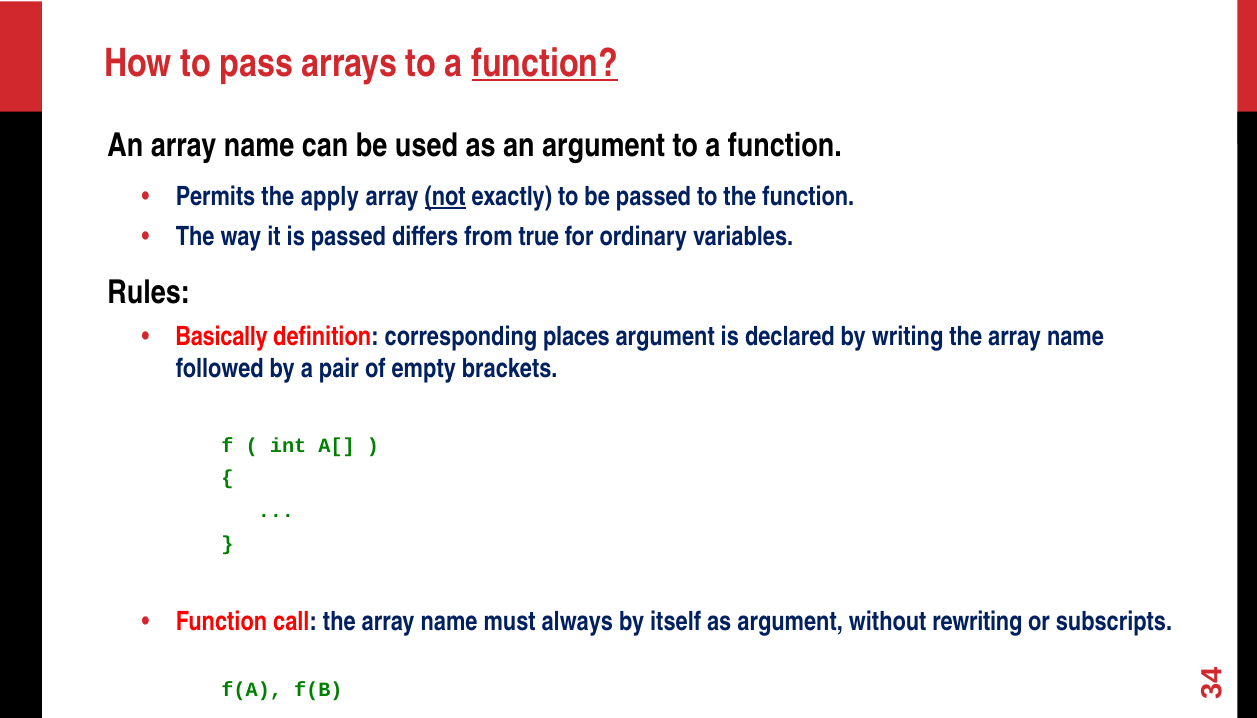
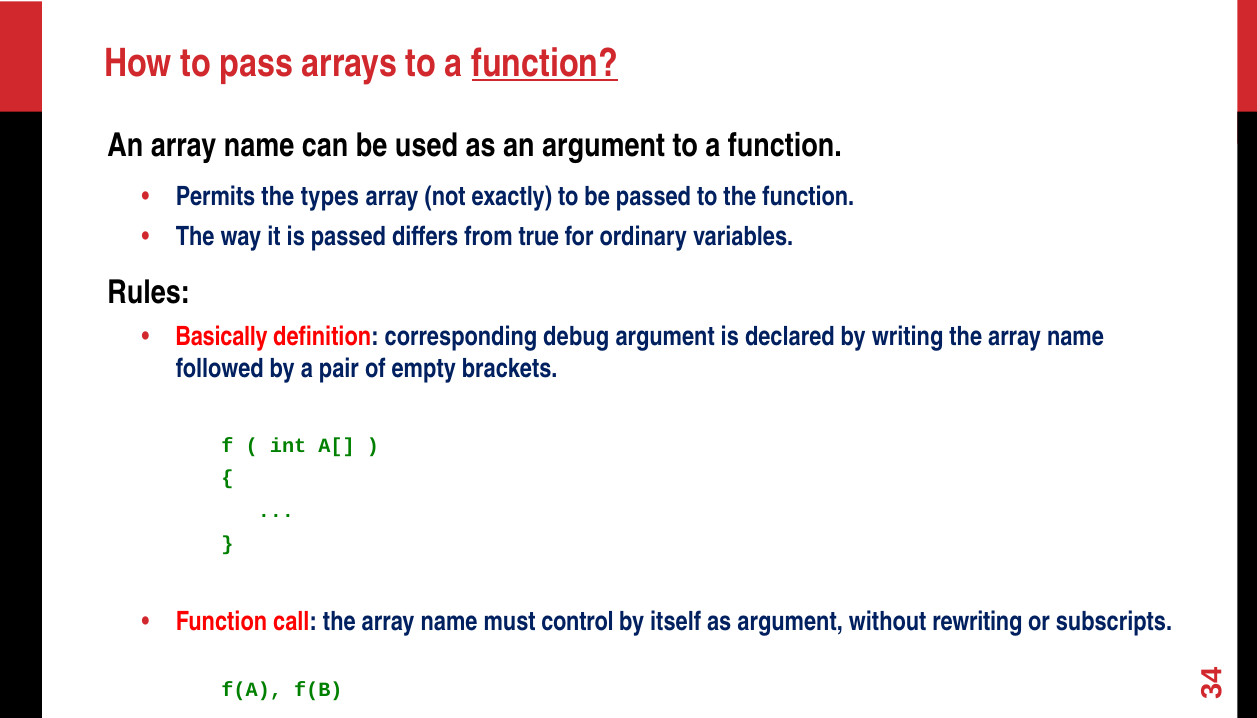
apply: apply -> types
not underline: present -> none
places: places -> debug
always: always -> control
